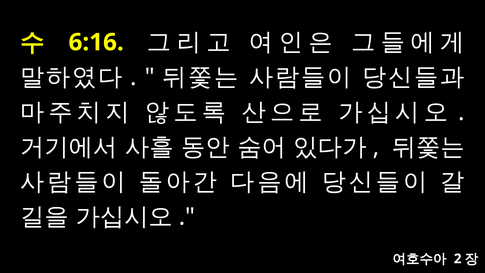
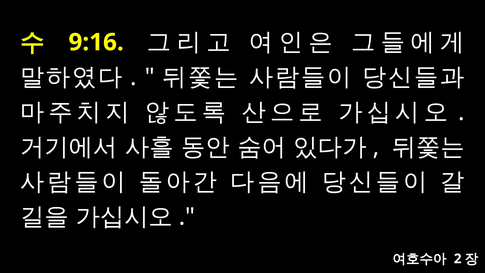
6:16: 6:16 -> 9:16
